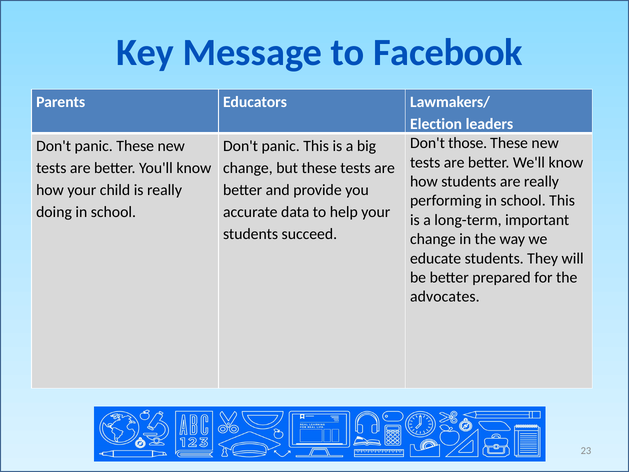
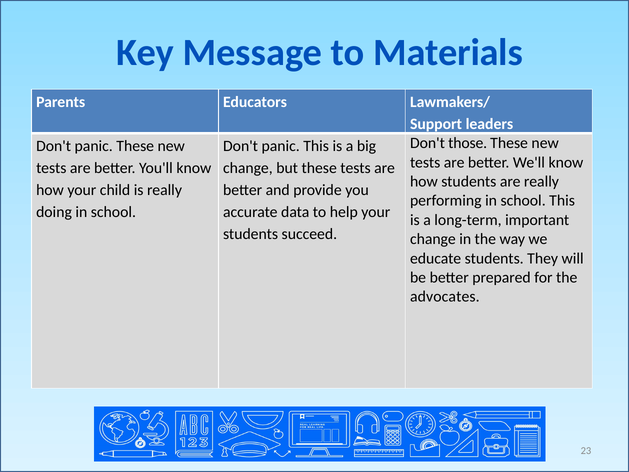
Facebook: Facebook -> Materials
Election: Election -> Support
